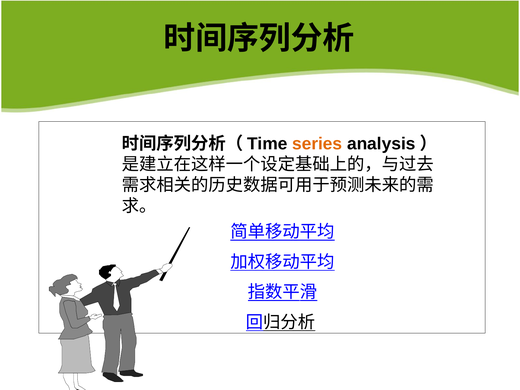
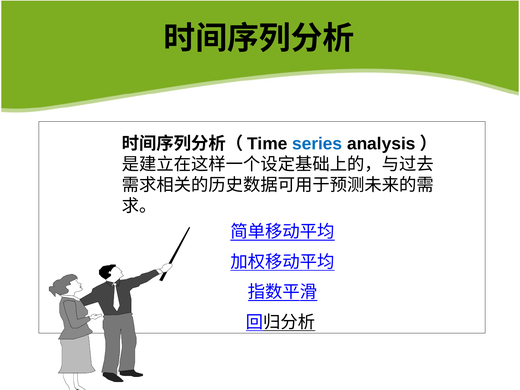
series colour: orange -> blue
